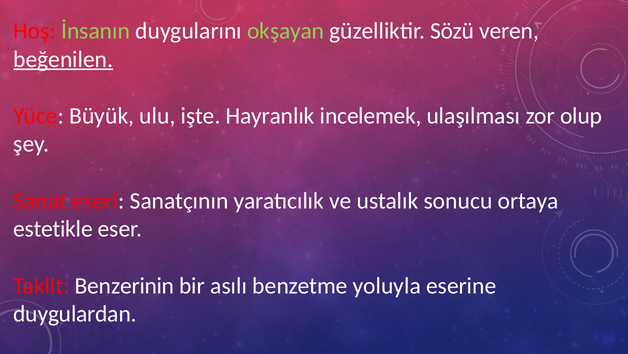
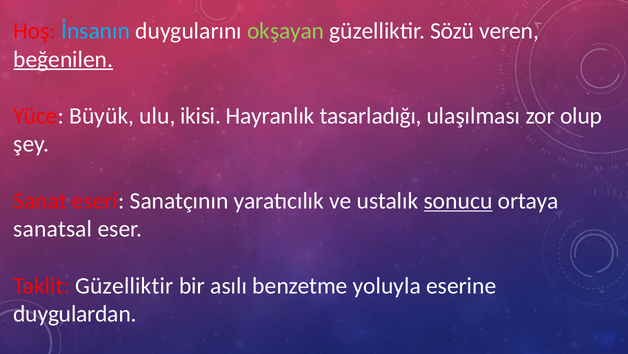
İnsanın colour: light green -> light blue
işte: işte -> ikisi
incelemek: incelemek -> tasarladığı
sonucu underline: none -> present
estetikle: estetikle -> sanatsal
Taklit Benzerinin: Benzerinin -> Güzelliktir
